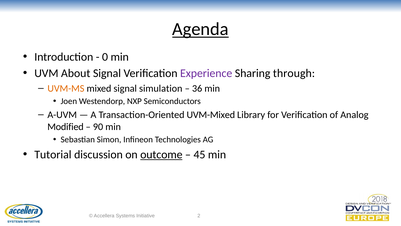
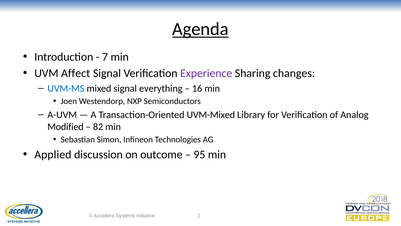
0: 0 -> 7
About: About -> Affect
through: through -> changes
UVM-MS colour: orange -> blue
simulation: simulation -> everything
36: 36 -> 16
90: 90 -> 82
Tutorial: Tutorial -> Applied
outcome underline: present -> none
45: 45 -> 95
